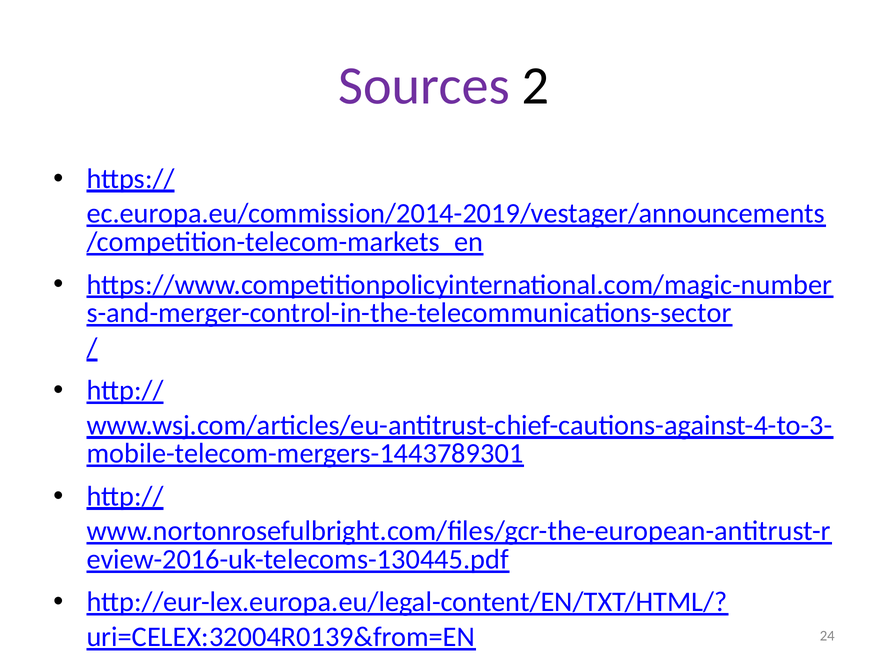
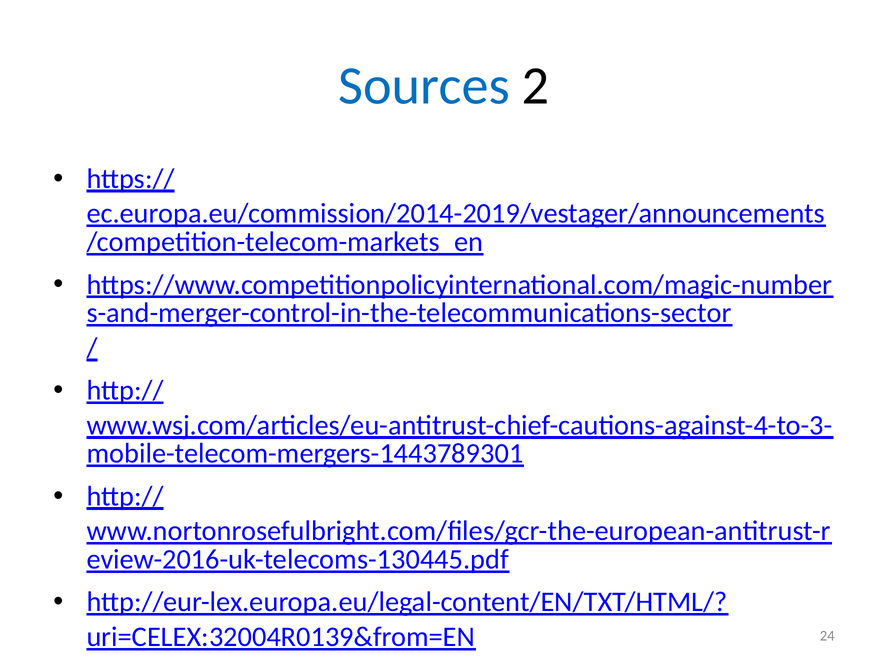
Sources colour: purple -> blue
